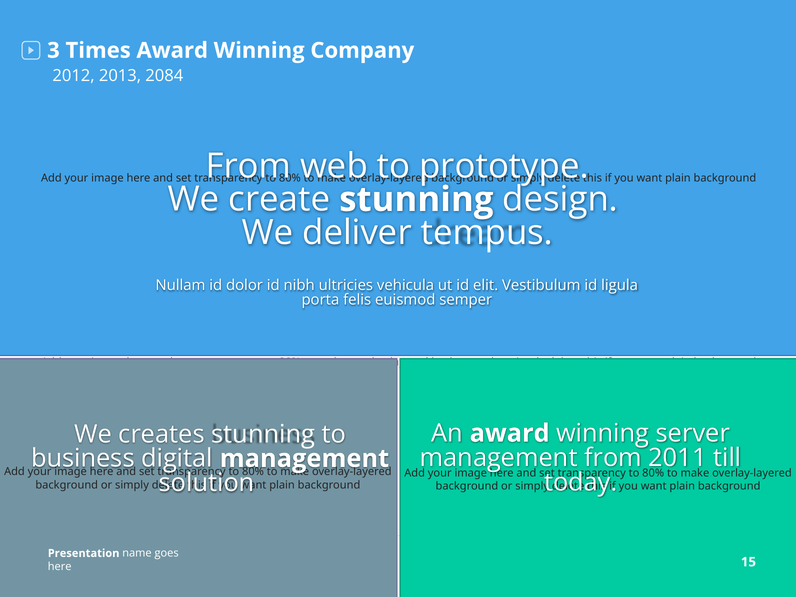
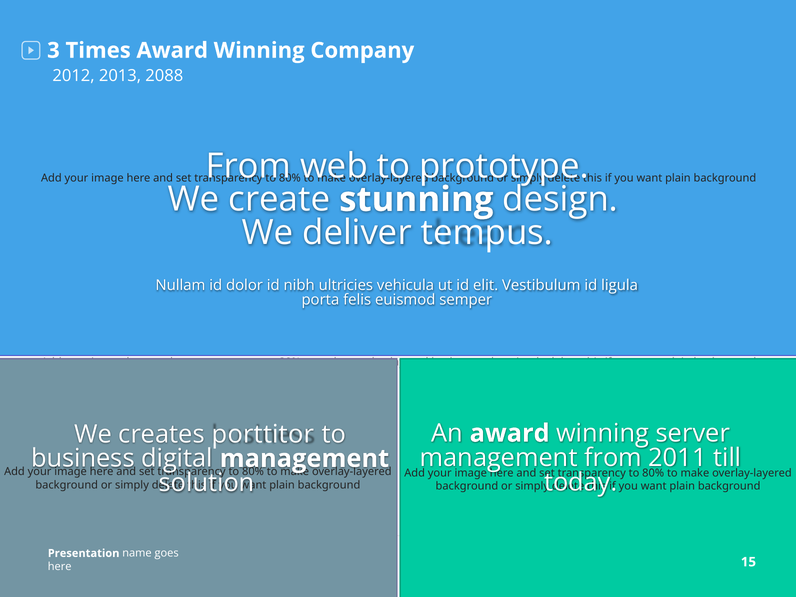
2084: 2084 -> 2088
creates stunning: stunning -> porttitor
